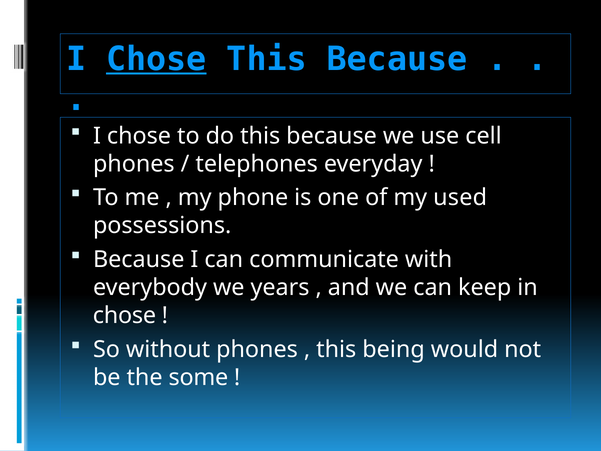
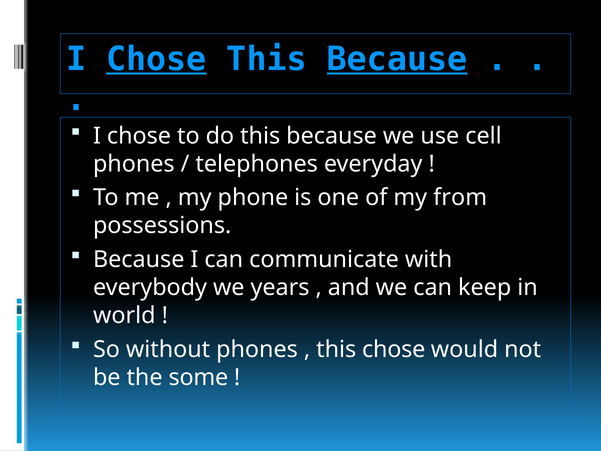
Because at (397, 59) underline: none -> present
used: used -> from
chose at (124, 315): chose -> world
this being: being -> chose
